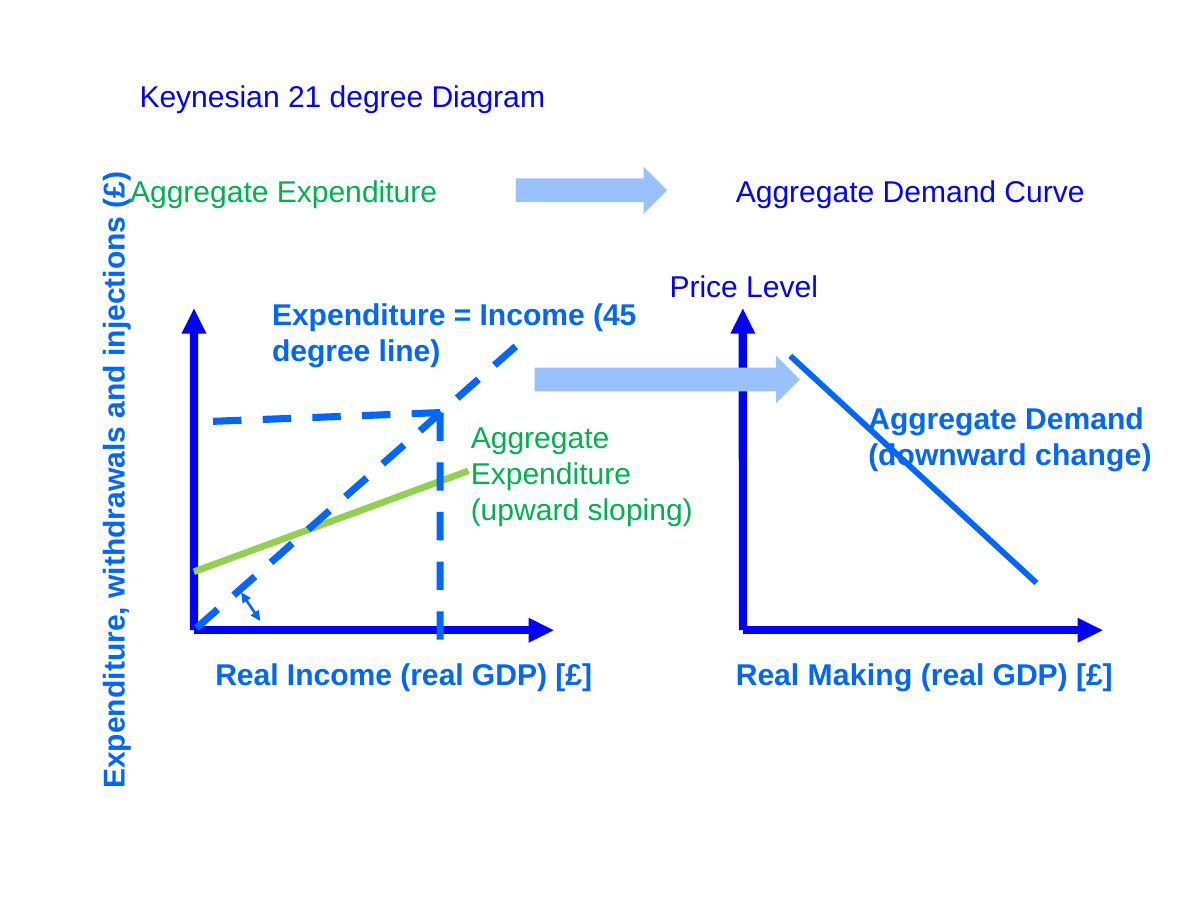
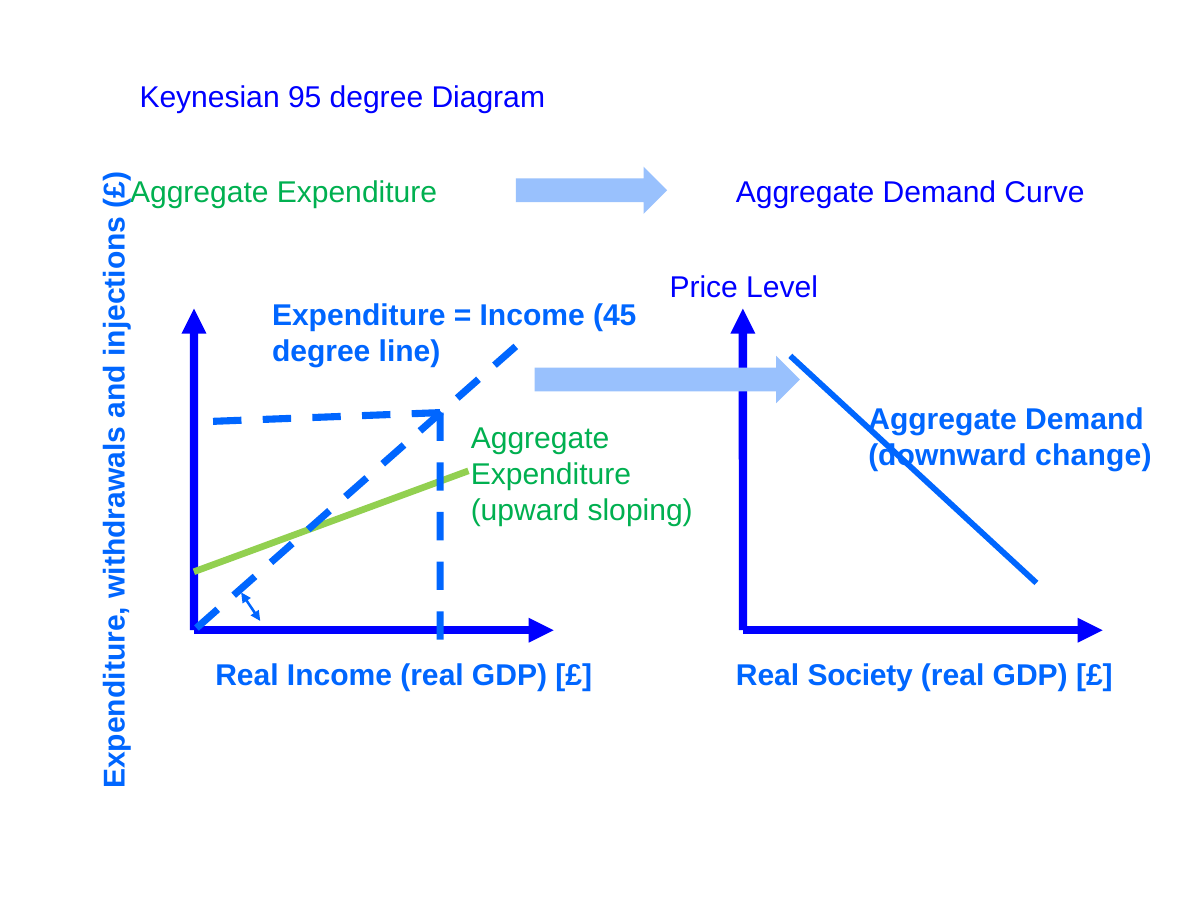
21: 21 -> 95
Making: Making -> Society
